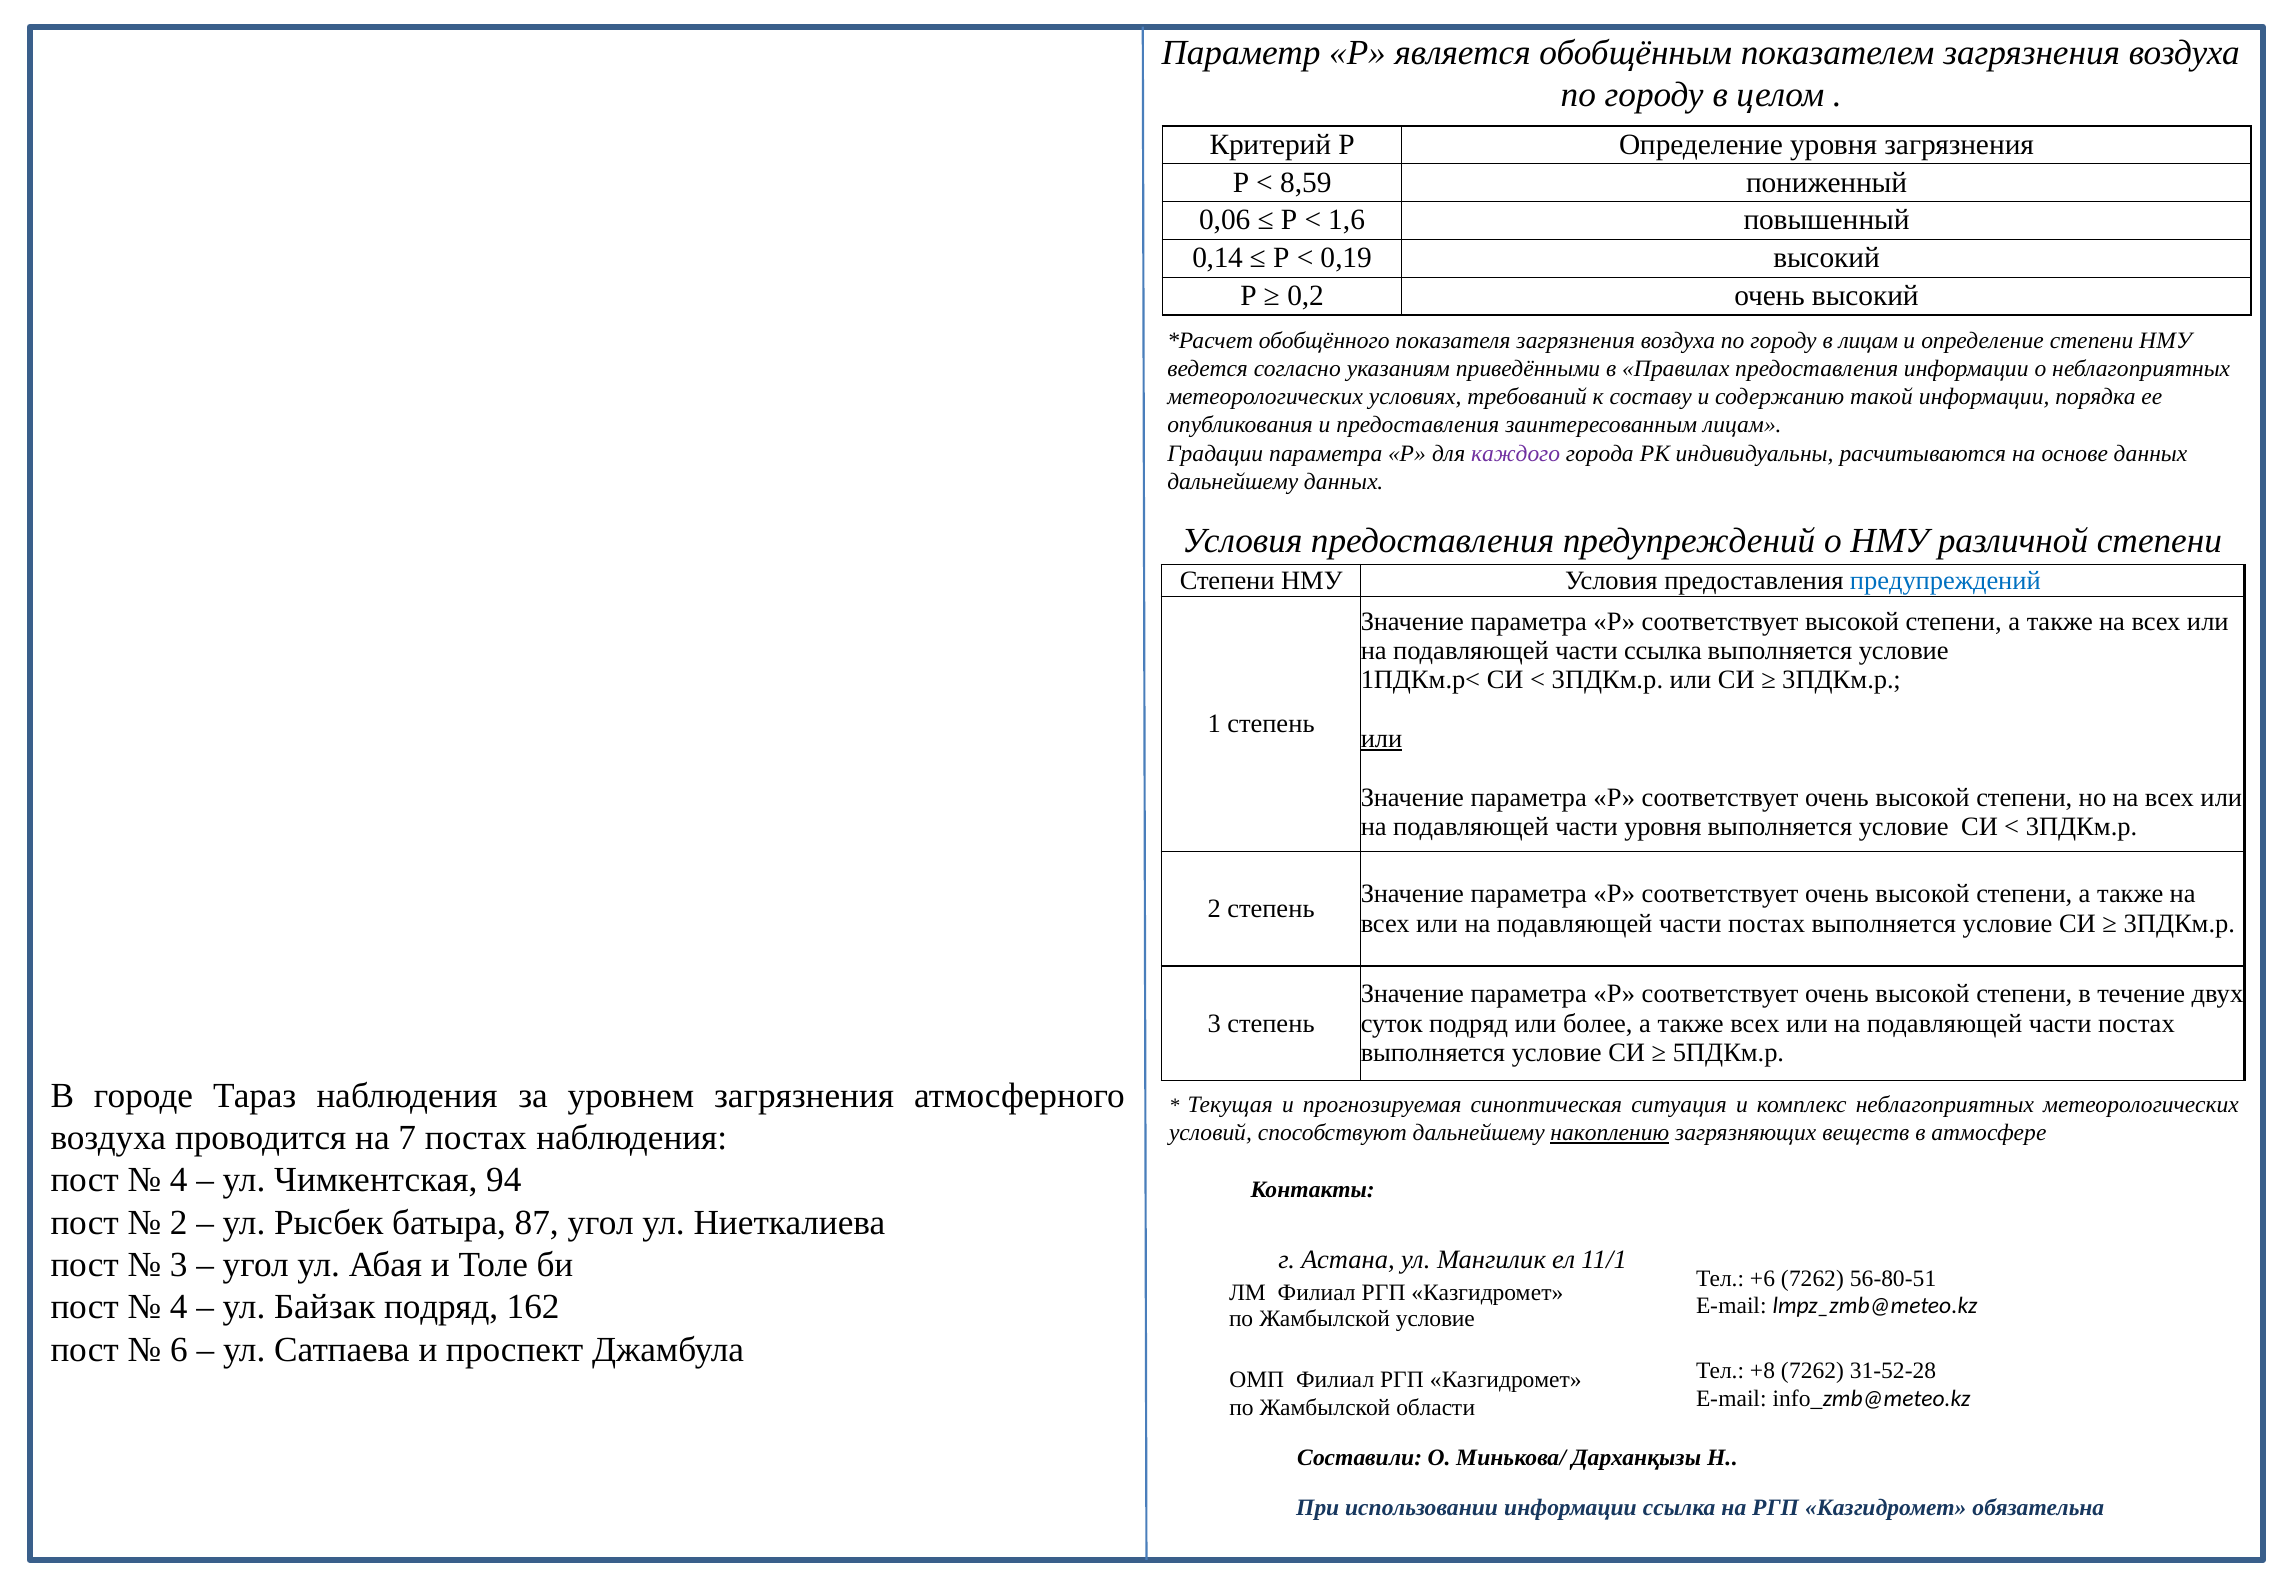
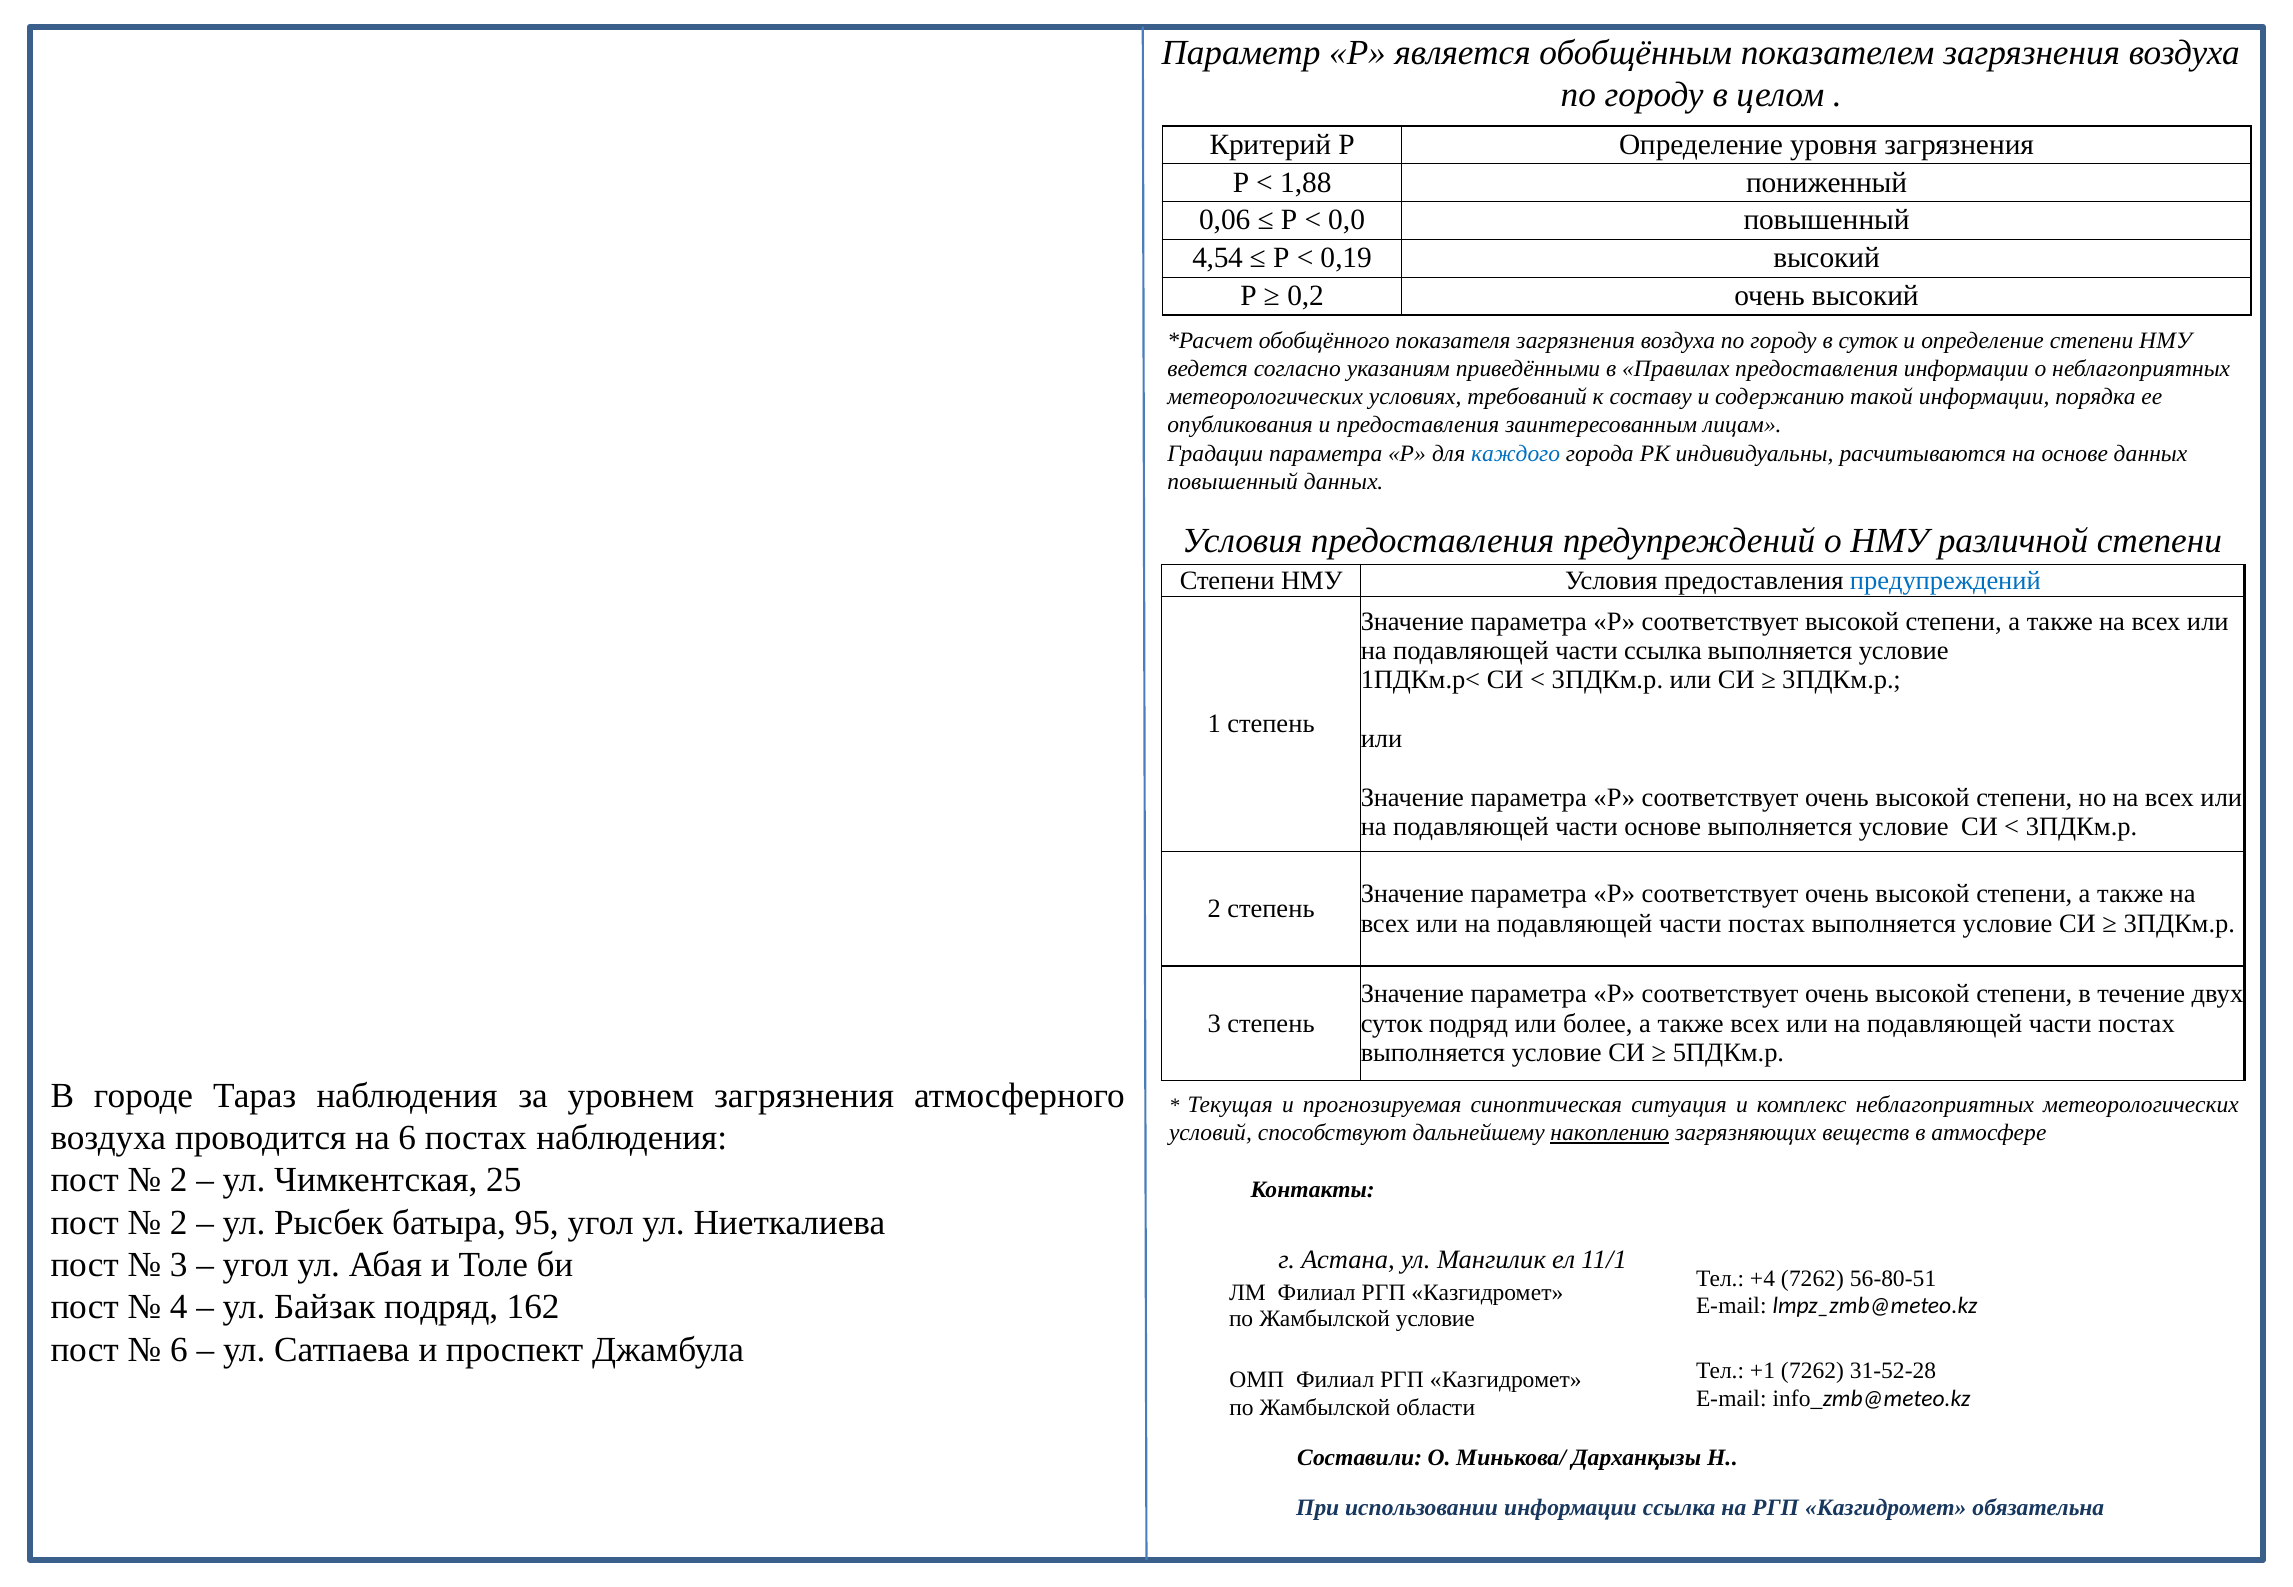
8,59: 8,59 -> 1,88
1,6: 1,6 -> 0,0
0,14: 0,14 -> 4,54
в лицам: лицам -> суток
каждого colour: purple -> blue
дальнейшему at (1233, 482): дальнейшему -> повышенный
или at (1382, 739) underline: present -> none
части уровня: уровня -> основе
на 7: 7 -> 6
4 at (179, 1180): 4 -> 2
94: 94 -> 25
87: 87 -> 95
+6: +6 -> +4
+8: +8 -> +1
